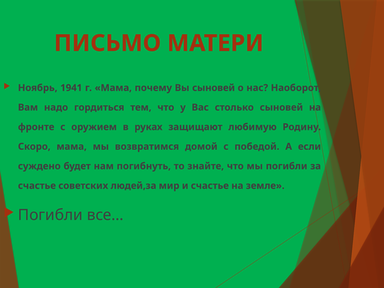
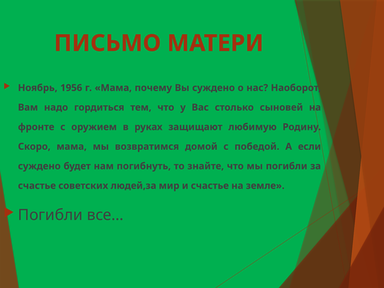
1941: 1941 -> 1956
Вы сыновей: сыновей -> суждено
